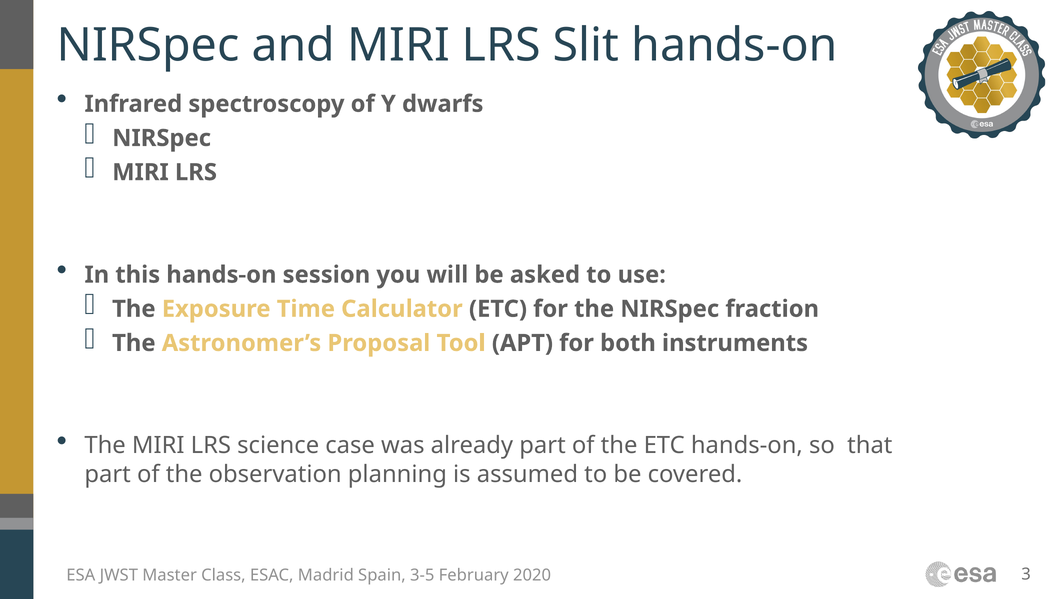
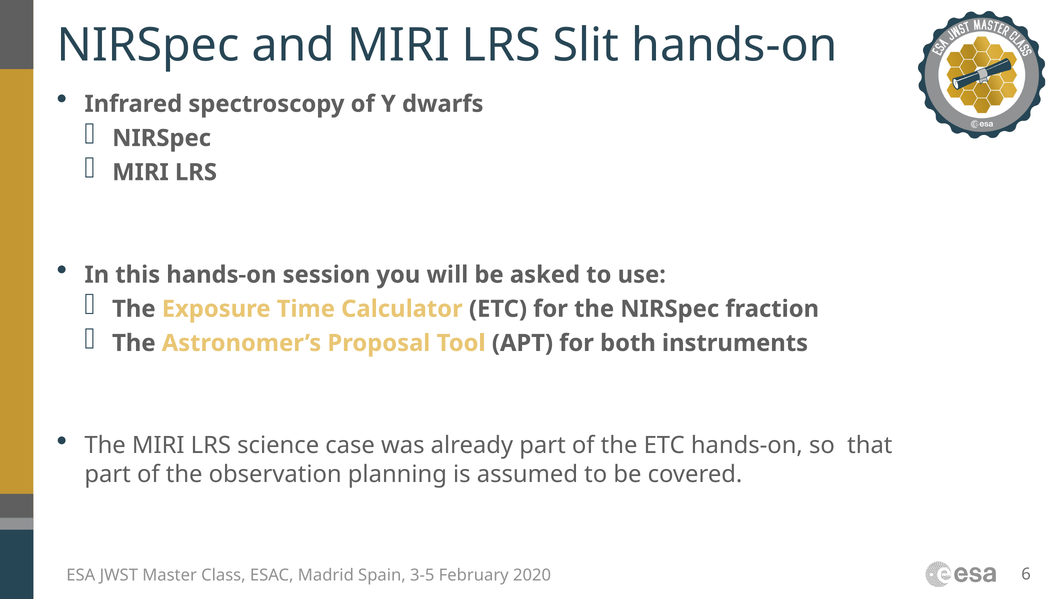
3: 3 -> 6
